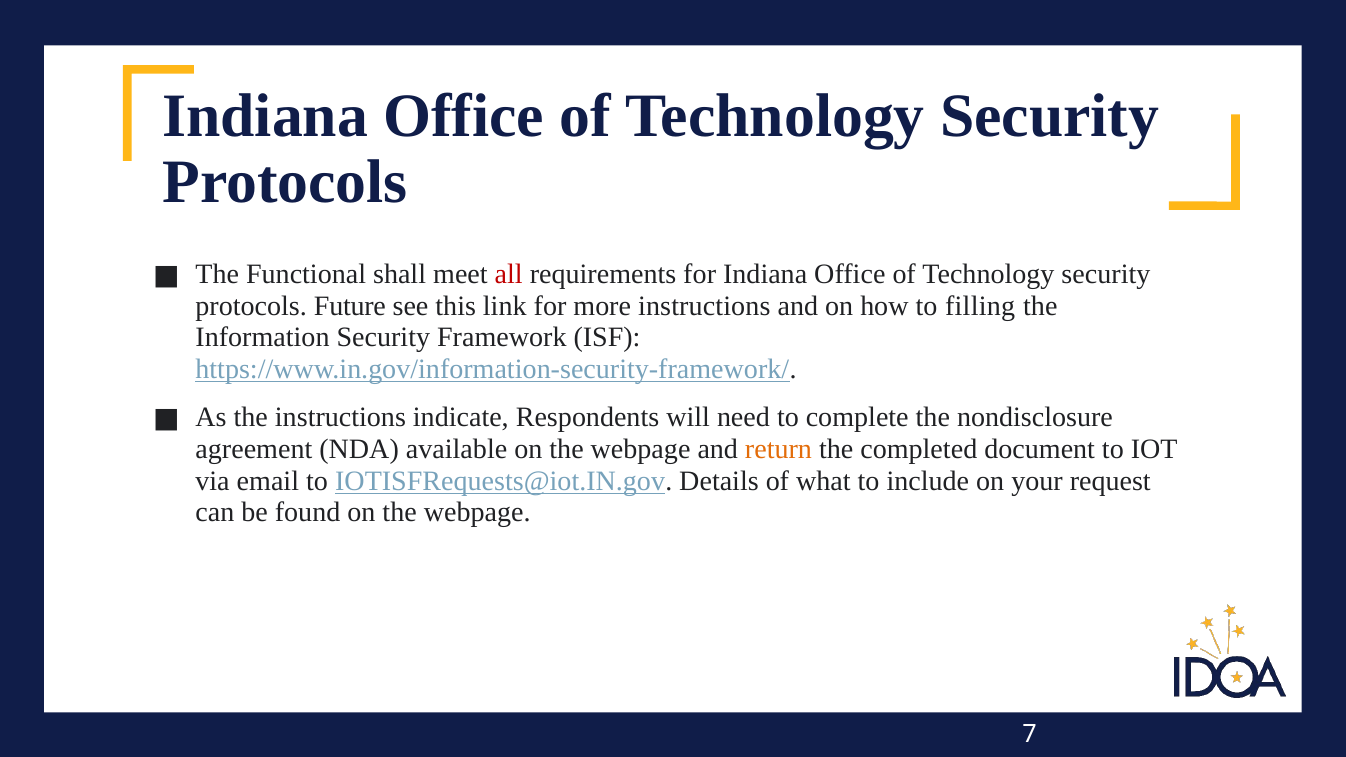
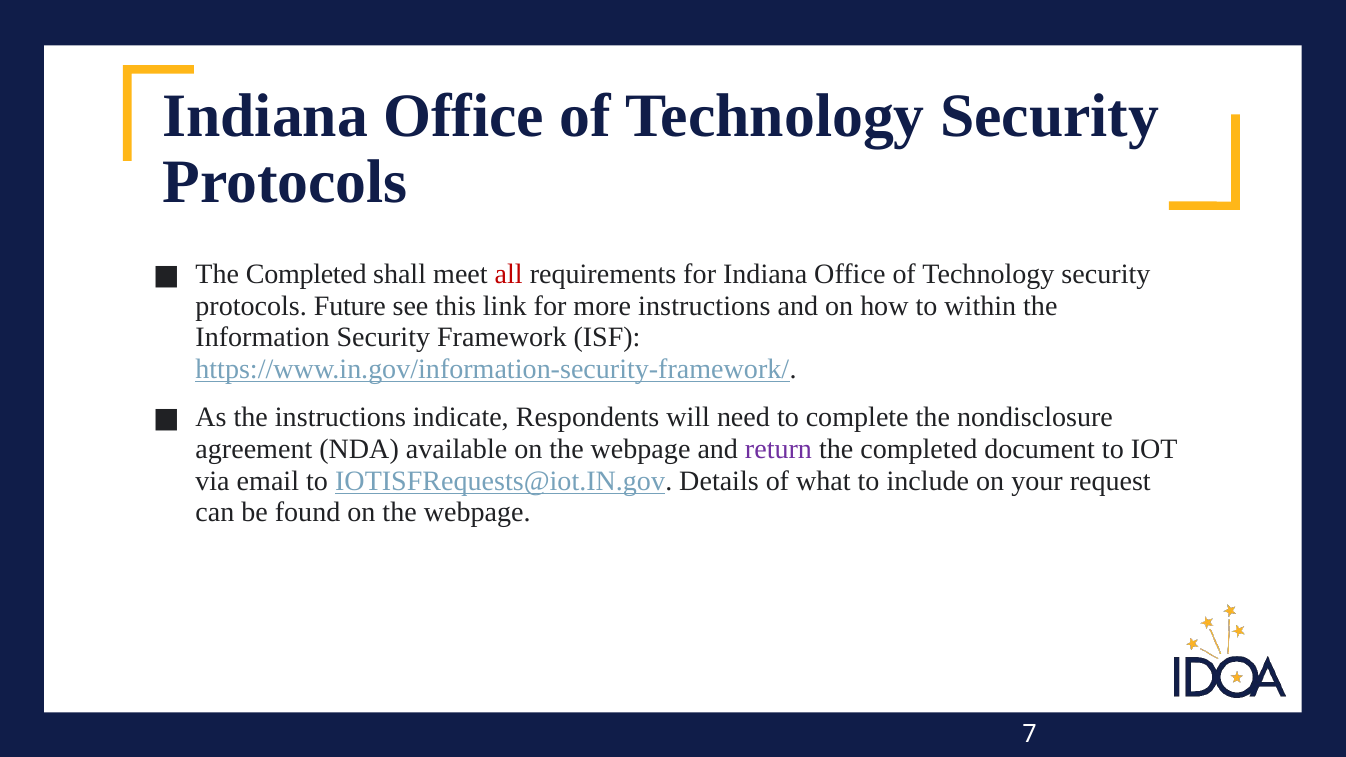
Functional at (306, 274): Functional -> Completed
filling: filling -> within
return colour: orange -> purple
